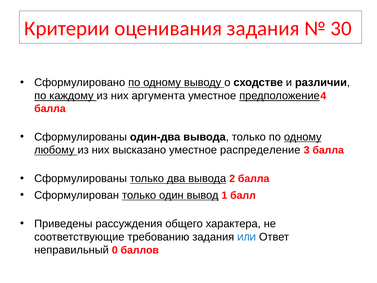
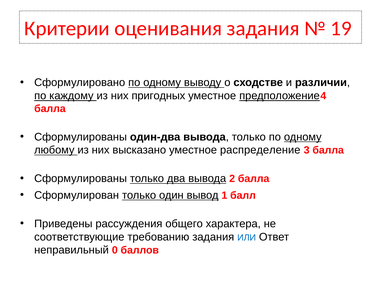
30: 30 -> 19
аргумента: аргумента -> пригодных
